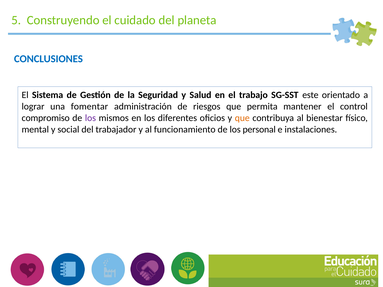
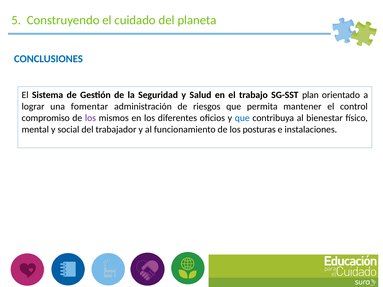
este: este -> plan
que at (242, 118) colour: orange -> blue
personal: personal -> posturas
